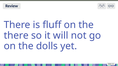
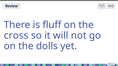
there at (16, 36): there -> cross
